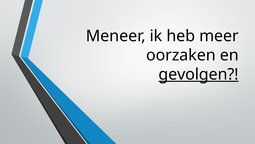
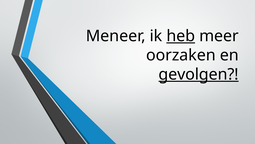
heb underline: none -> present
